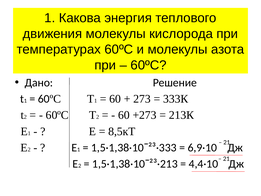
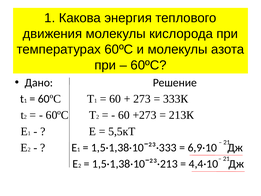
8,5кТ: 8,5кТ -> 5,5кТ
